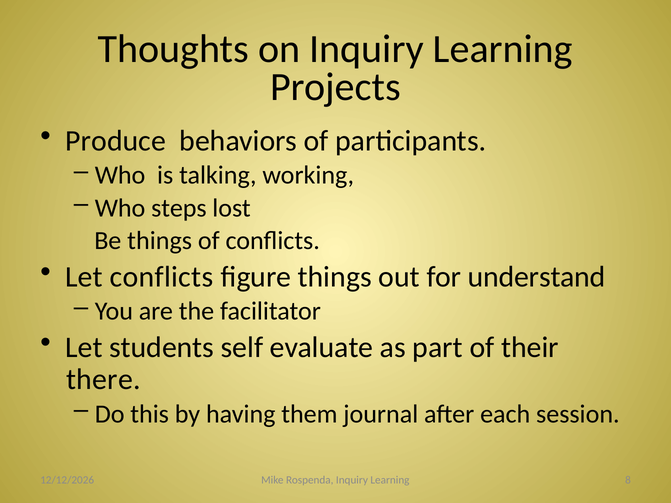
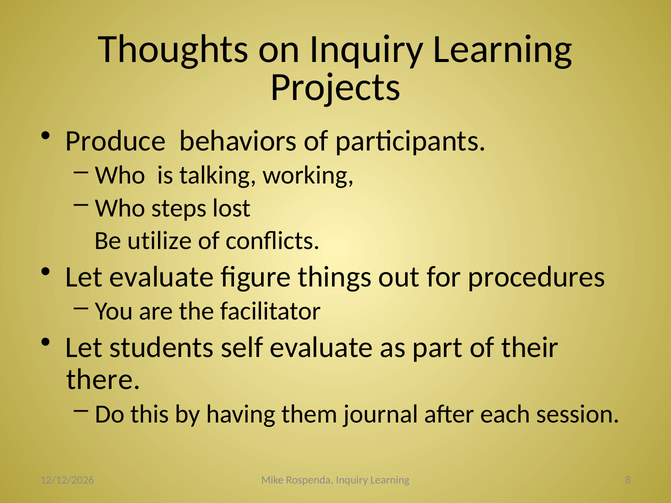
Be things: things -> utilize
Let conflicts: conflicts -> evaluate
understand: understand -> procedures
